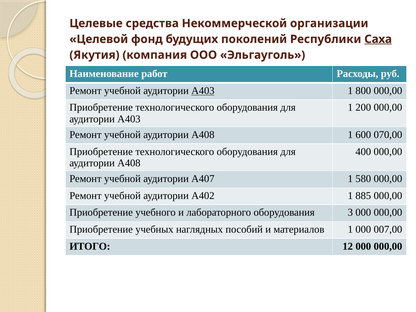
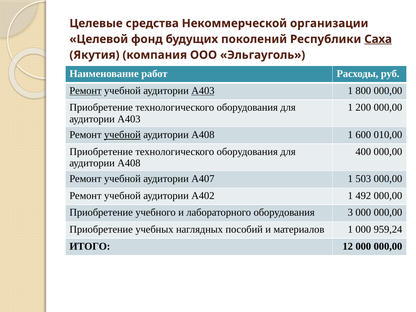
Ремонт at (86, 91) underline: none -> present
учебной at (122, 135) underline: none -> present
070,00: 070,00 -> 010,00
580: 580 -> 503
885: 885 -> 492
007,00: 007,00 -> 959,24
